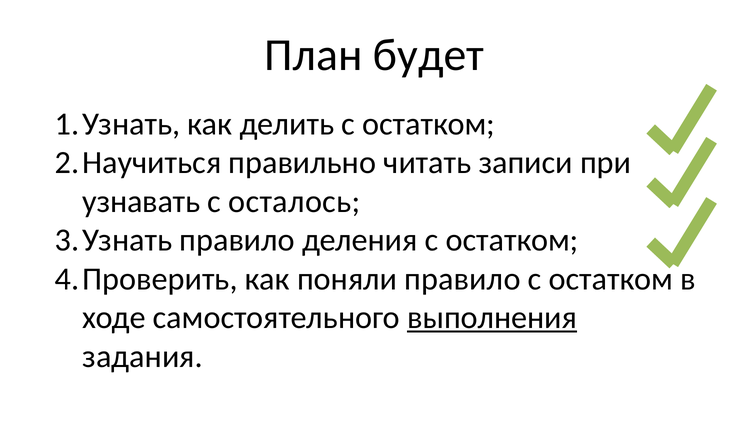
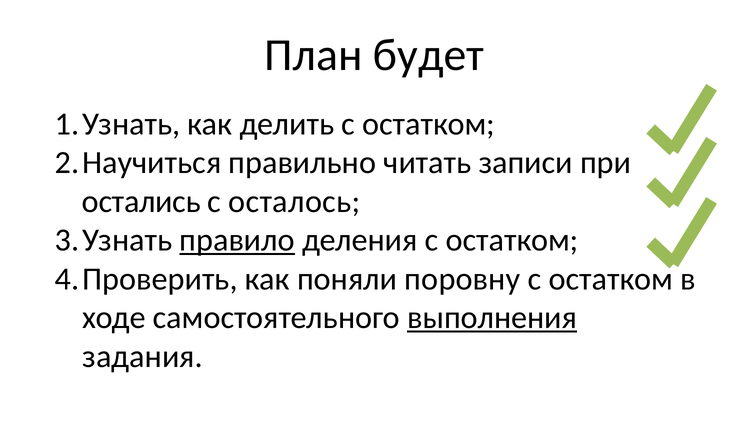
узнавать: узнавать -> остались
правило at (237, 240) underline: none -> present
поняли правило: правило -> поровну
